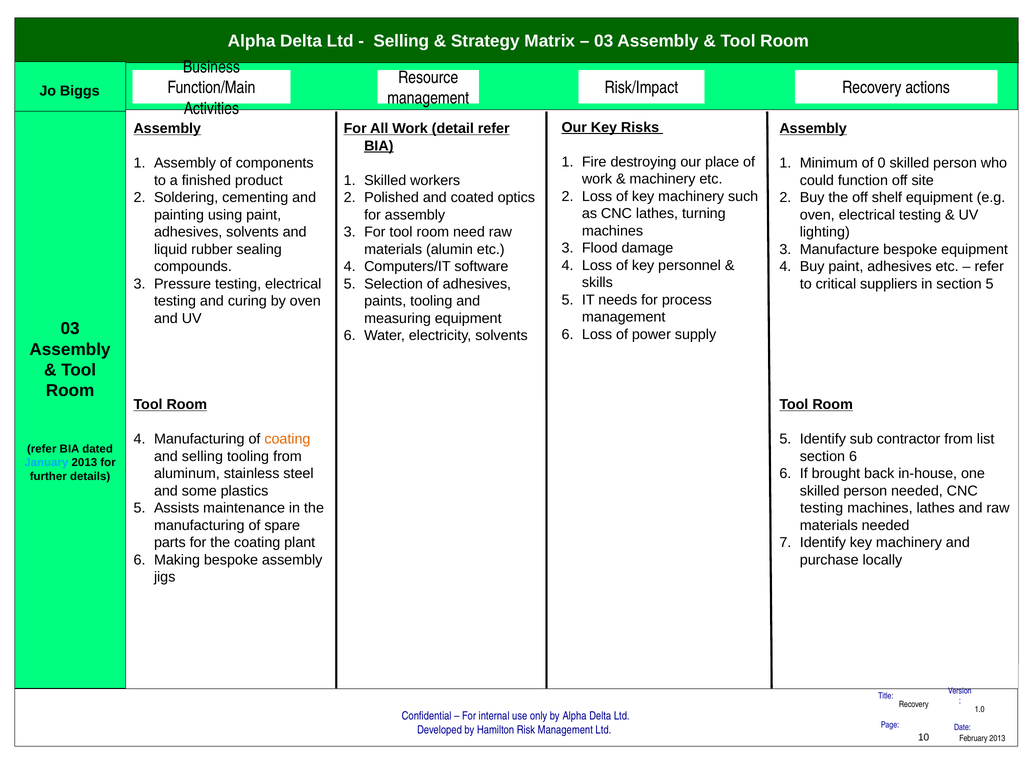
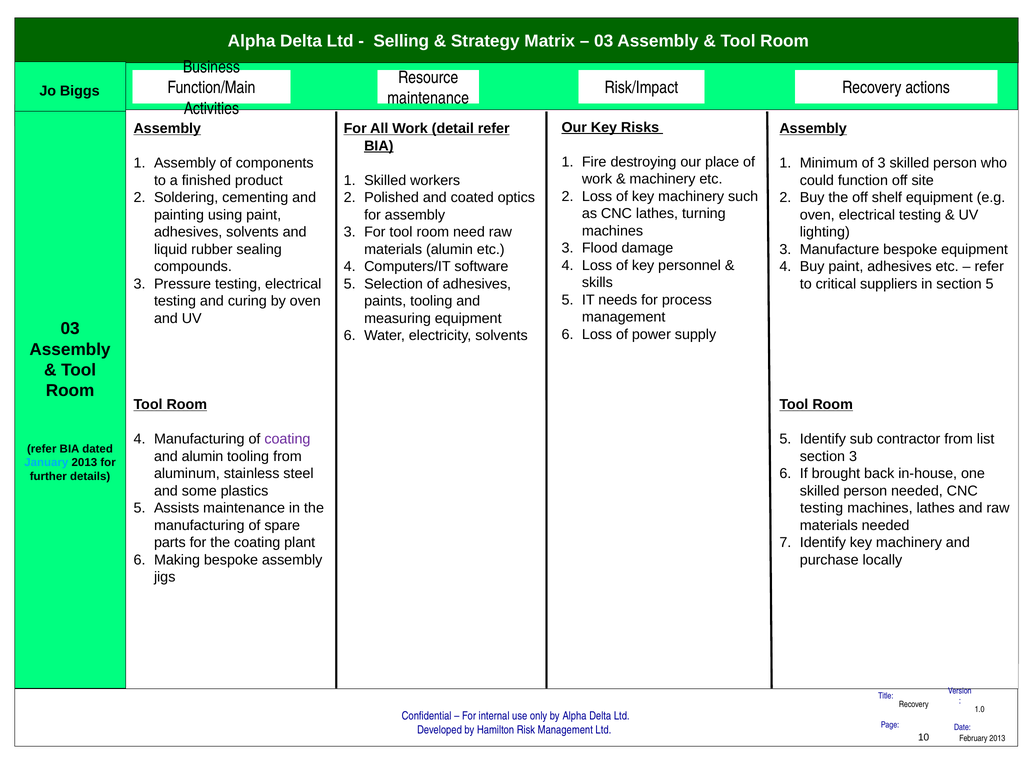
management at (428, 98): management -> maintenance
of 0: 0 -> 3
coating at (287, 439) colour: orange -> purple
and selling: selling -> alumin
section 6: 6 -> 3
